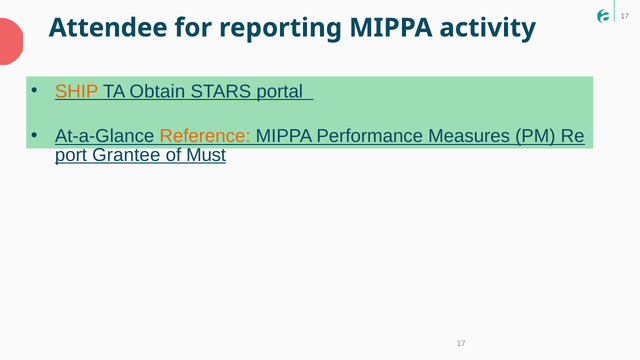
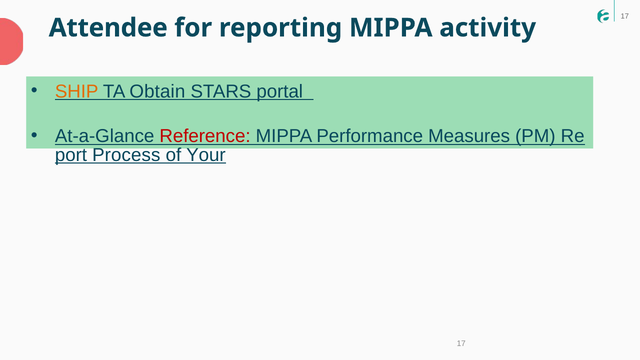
Reference colour: orange -> red
Grantee: Grantee -> Process
Must: Must -> Your
